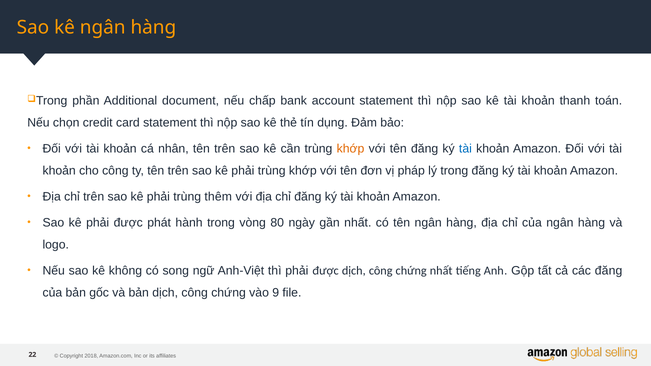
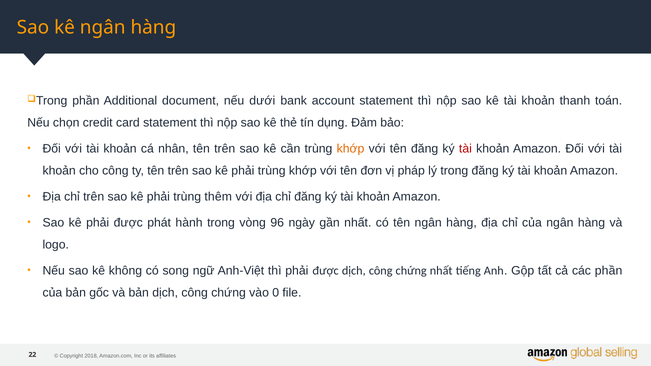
chấp: chấp -> dưới
tài at (465, 149) colour: blue -> red
80: 80 -> 96
các đăng: đăng -> phần
9: 9 -> 0
